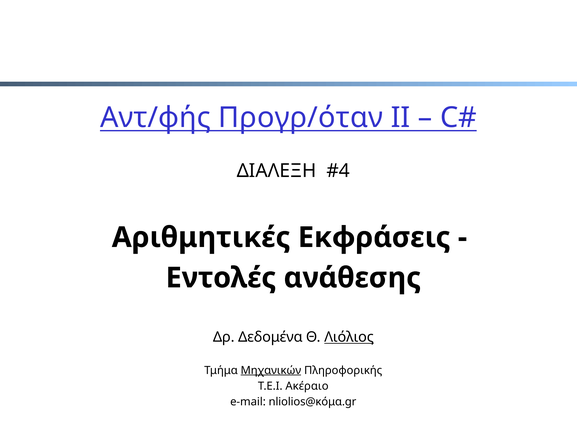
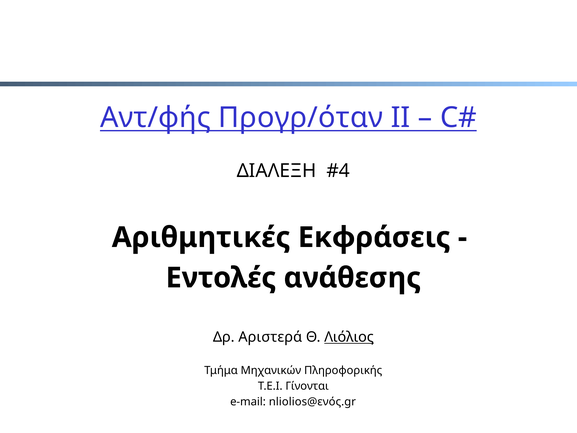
Δεδομένα: Δεδομένα -> Αριστερά
Μηχανικών underline: present -> none
Ακέραιο: Ακέραιο -> Γίνονται
nliolios@κόμα.gr: nliolios@κόμα.gr -> nliolios@ενός.gr
